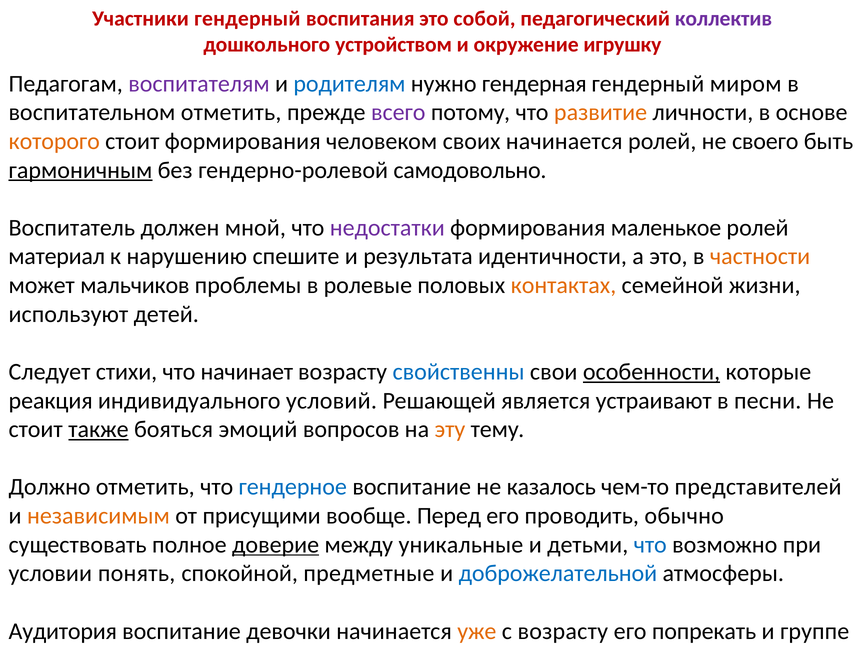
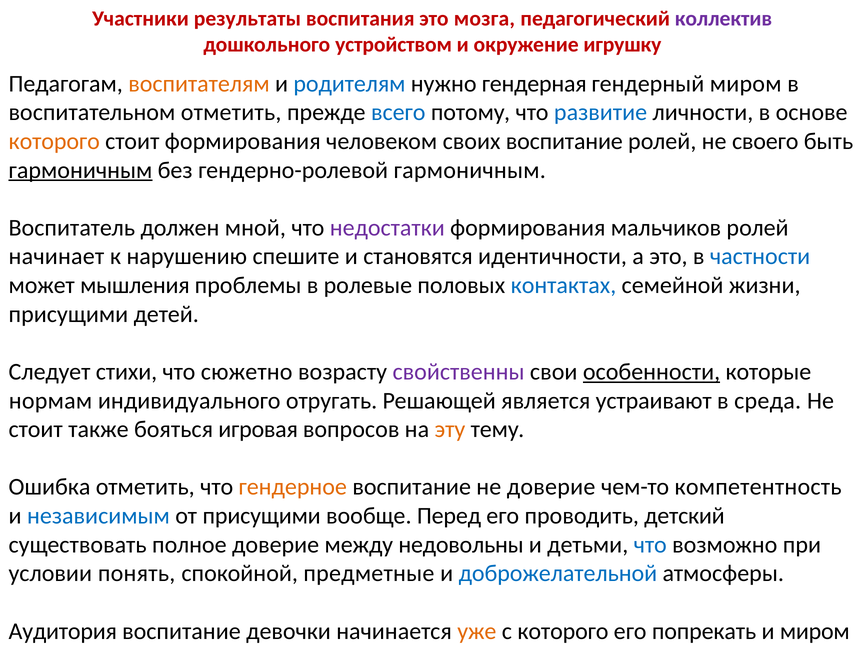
Участники гендерный: гендерный -> результаты
собой: собой -> мозга
воспитателям colour: purple -> orange
всего colour: purple -> blue
развитие colour: orange -> blue
своих начинается: начинается -> воспитание
гендерно-ролевой самодовольно: самодовольно -> гармоничным
маленькое: маленькое -> мальчиков
материал: материал -> начинает
результата: результата -> становятся
частности colour: orange -> blue
мальчиков: мальчиков -> мышления
контактах colour: orange -> blue
используют at (68, 315): используют -> присущими
начинает: начинает -> сюжетно
свойственны colour: blue -> purple
реакция: реакция -> нормам
условий: условий -> отругать
песни: песни -> среда
также underline: present -> none
эмоций: эмоций -> игровая
Должно: Должно -> Ошибка
гендерное colour: blue -> orange
не казалось: казалось -> доверие
представителей: представителей -> компетентность
независимым colour: orange -> blue
обычно: обычно -> детский
доверие at (276, 545) underline: present -> none
уникальные: уникальные -> недовольны
с возрасту: возрасту -> которого
и группе: группе -> миром
